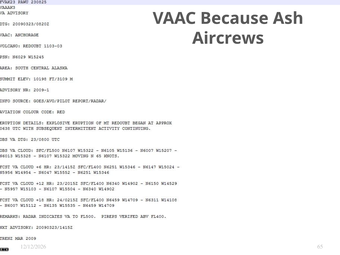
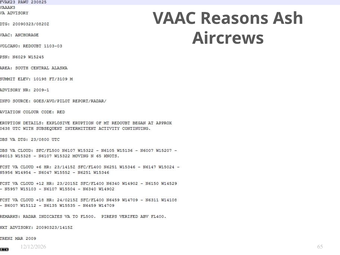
Because: Because -> Reasons
